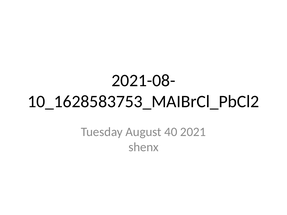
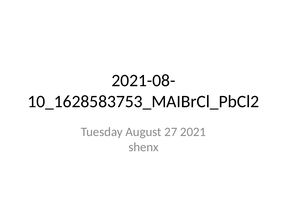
40: 40 -> 27
